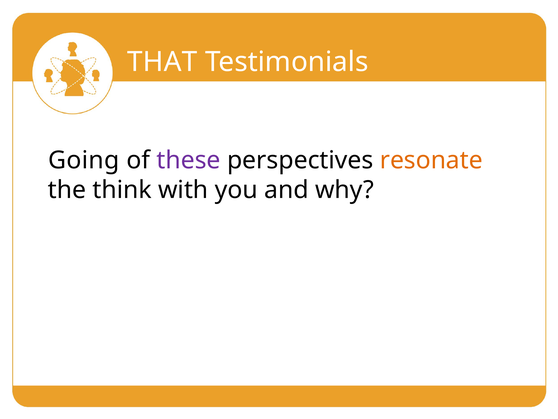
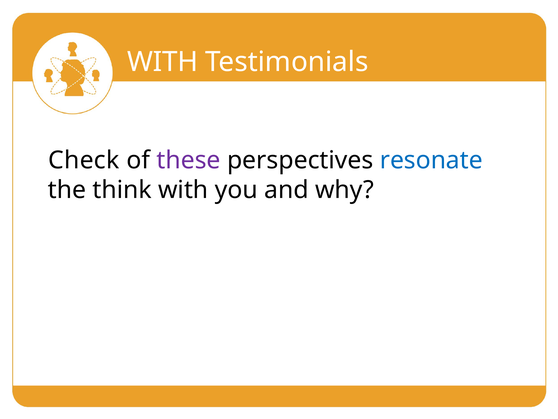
THAT at (162, 62): THAT -> WITH
Going: Going -> Check
resonate colour: orange -> blue
